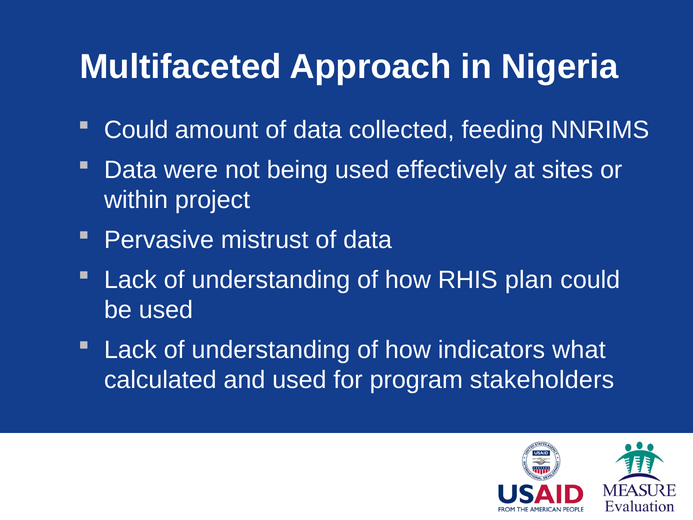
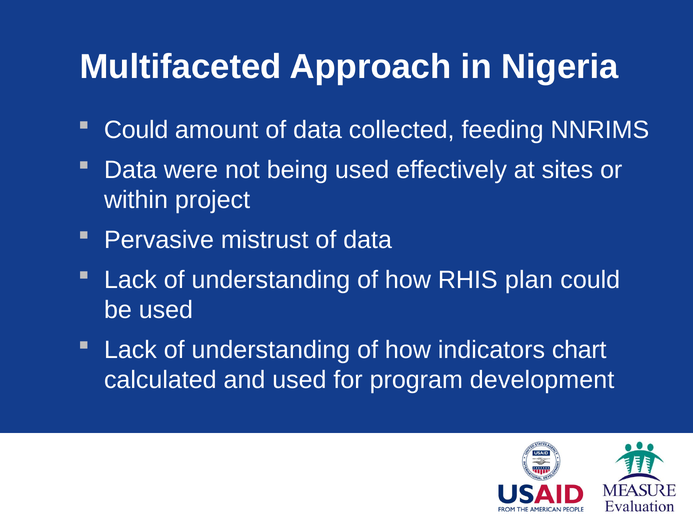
what: what -> chart
stakeholders: stakeholders -> development
